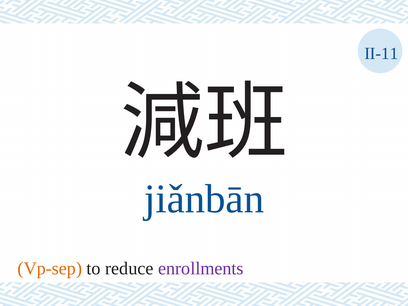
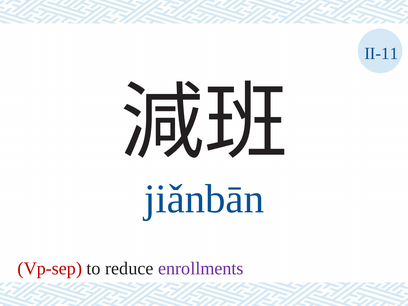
Vp-sep colour: orange -> red
